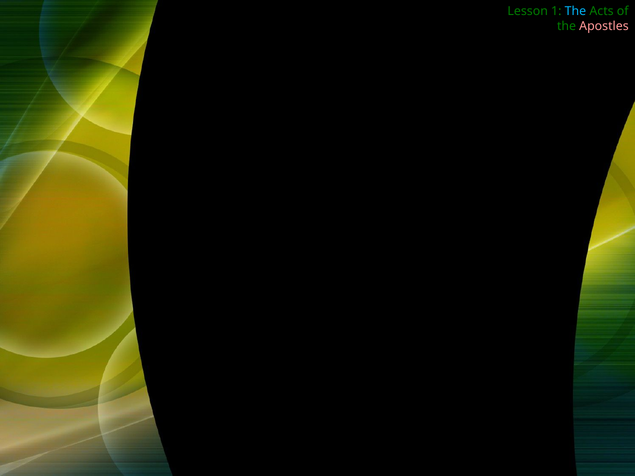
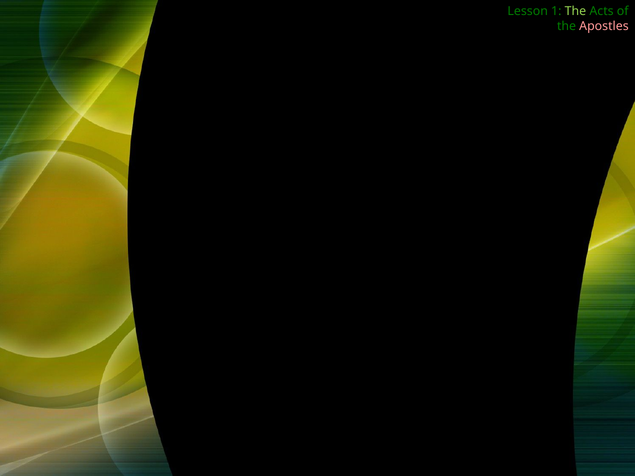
The at (575, 11) colour: light blue -> light green
